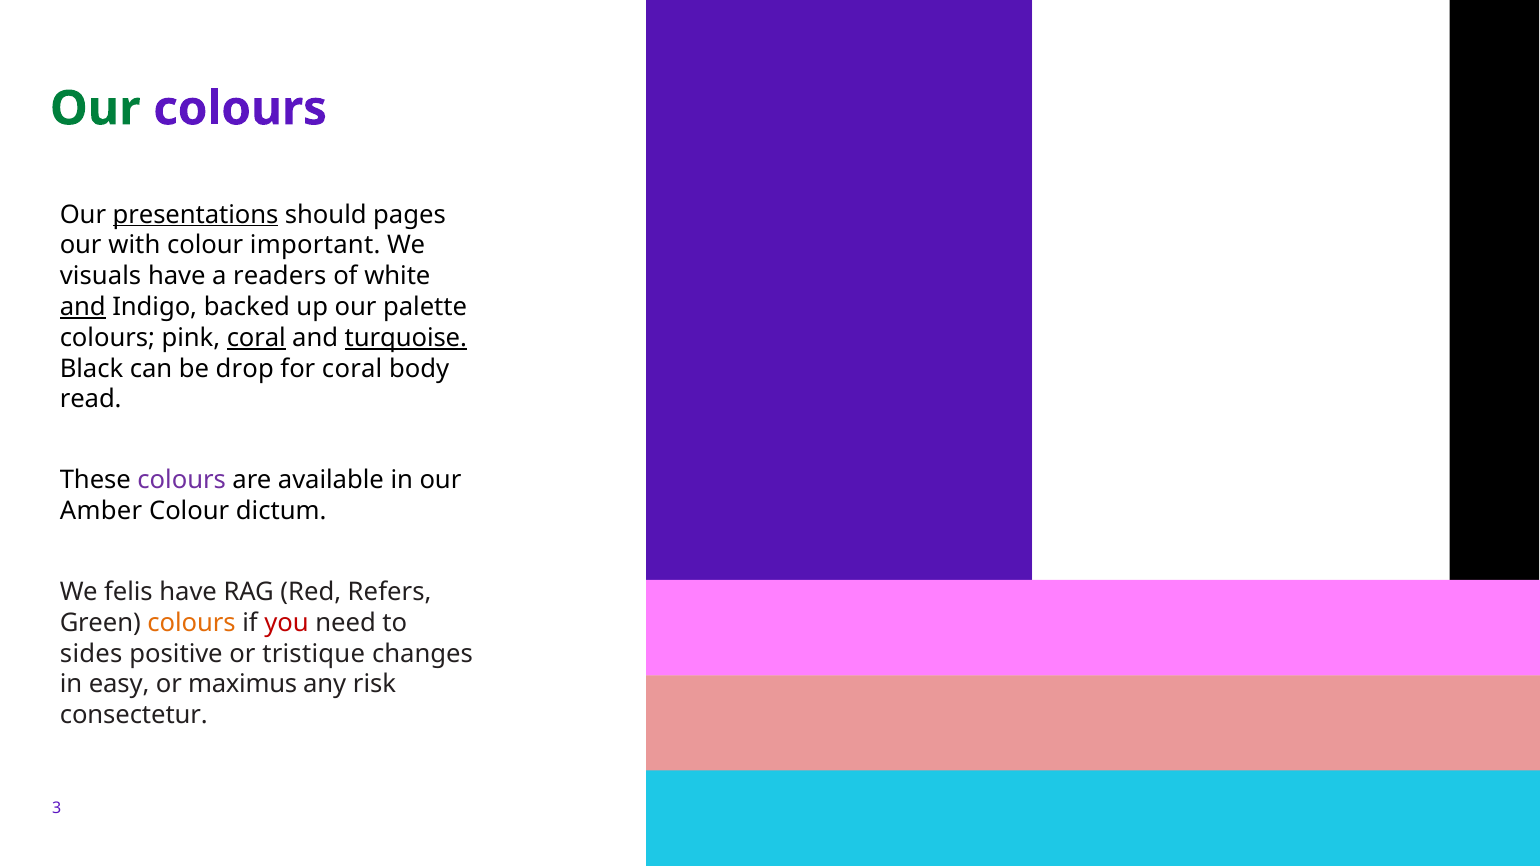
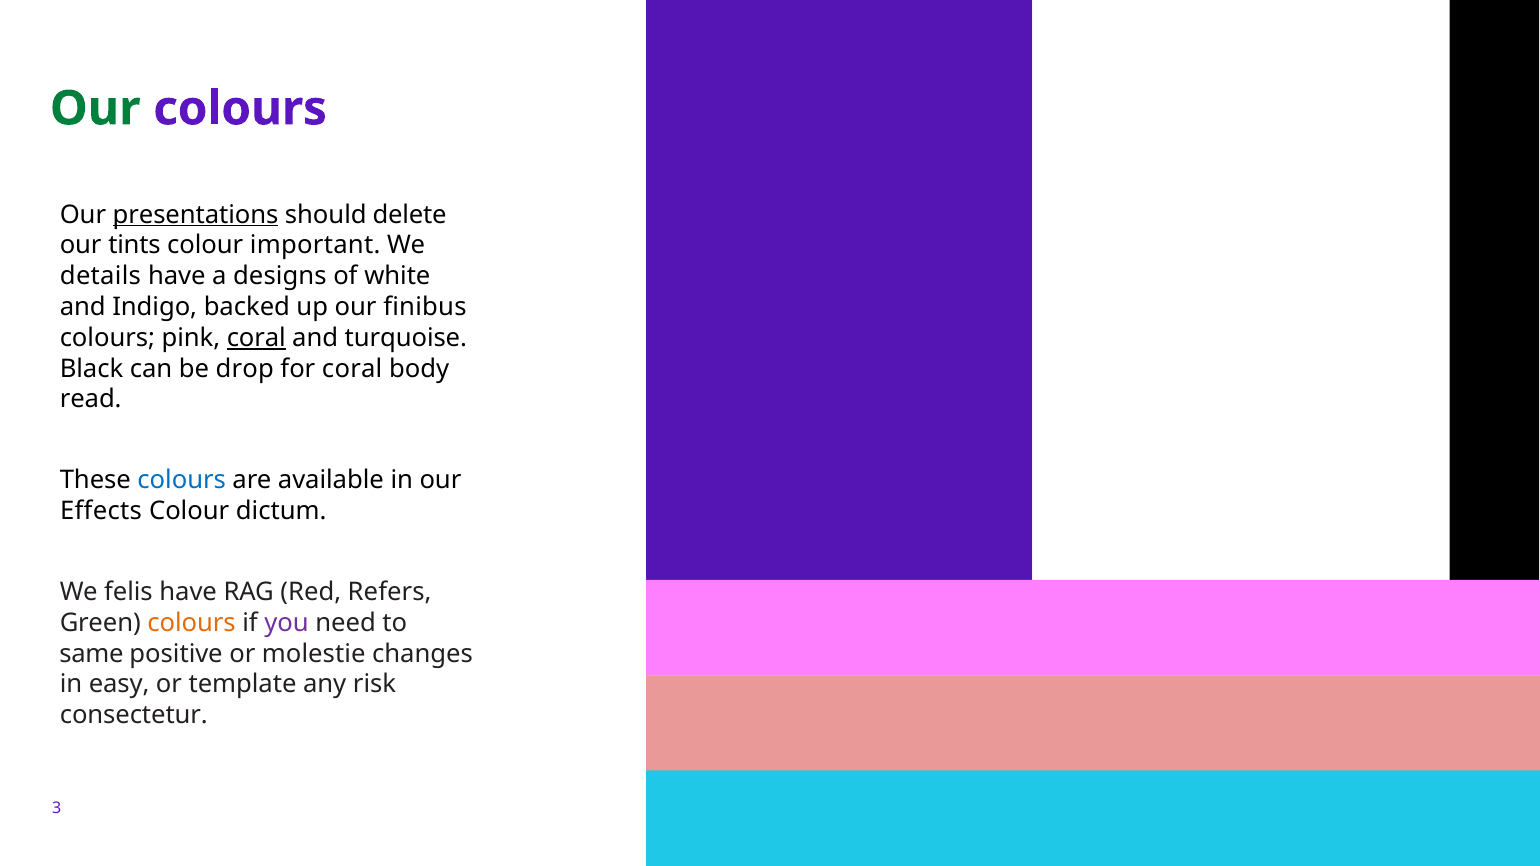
pages: pages -> delete
with: with -> tints
visuals: visuals -> details
readers: readers -> designs
and at (83, 307) underline: present -> none
palette: palette -> finibus
turquoise underline: present -> none
colours at (182, 480) colour: purple -> blue
Amber: Amber -> Effects
you colour: red -> purple
sides: sides -> same
tristique: tristique -> molestie
maximus: maximus -> template
